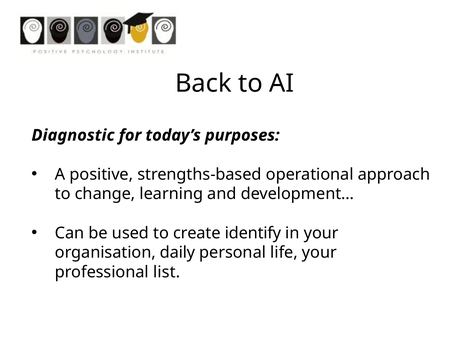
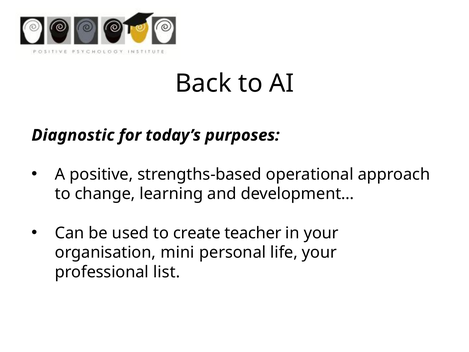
identify: identify -> teacher
daily: daily -> mini
